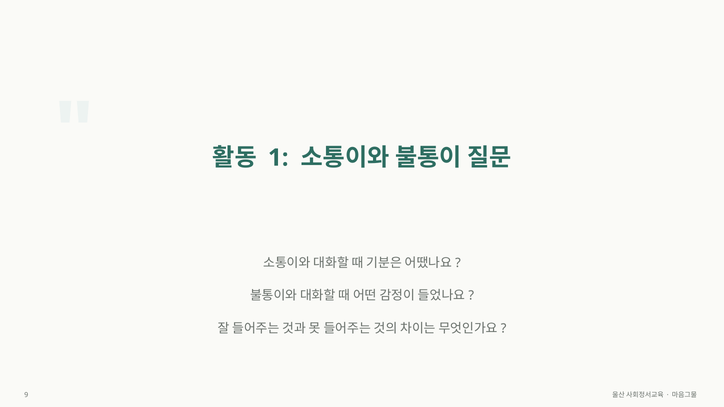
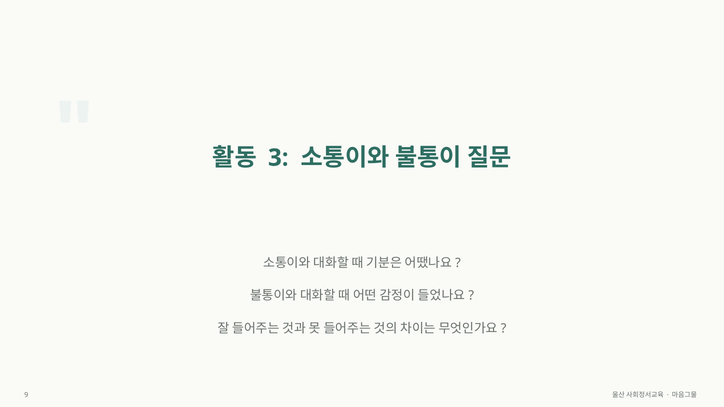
1: 1 -> 3
